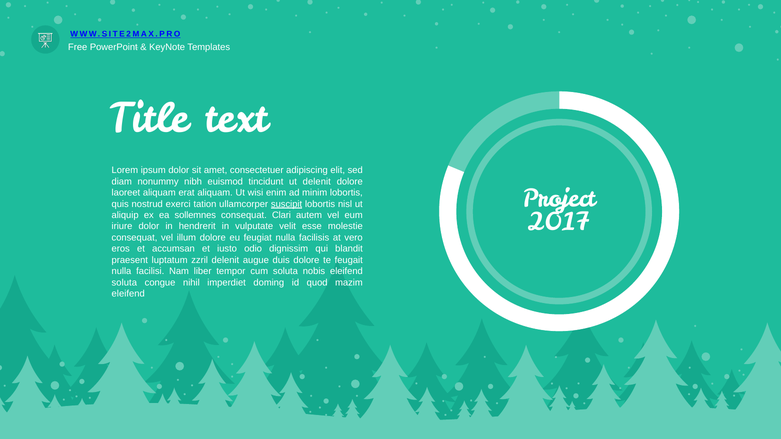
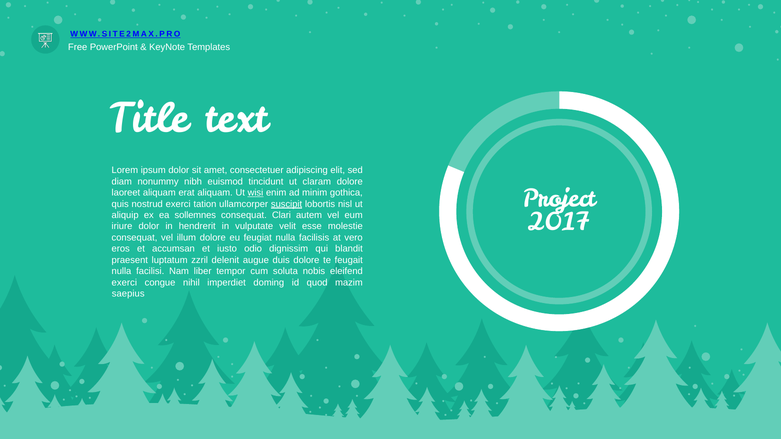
ut delenit: delenit -> claram
wisi underline: none -> present
minim lobortis: lobortis -> gothica
soluta at (124, 283): soluta -> exerci
eleifend at (128, 294): eleifend -> saepius
